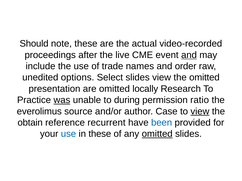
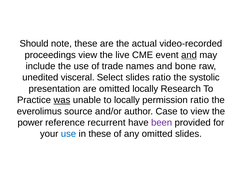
proceedings after: after -> view
order: order -> bone
options: options -> visceral
slides view: view -> ratio
the omitted: omitted -> systolic
to during: during -> locally
view at (200, 112) underline: present -> none
obtain: obtain -> power
been colour: blue -> purple
omitted at (157, 134) underline: present -> none
